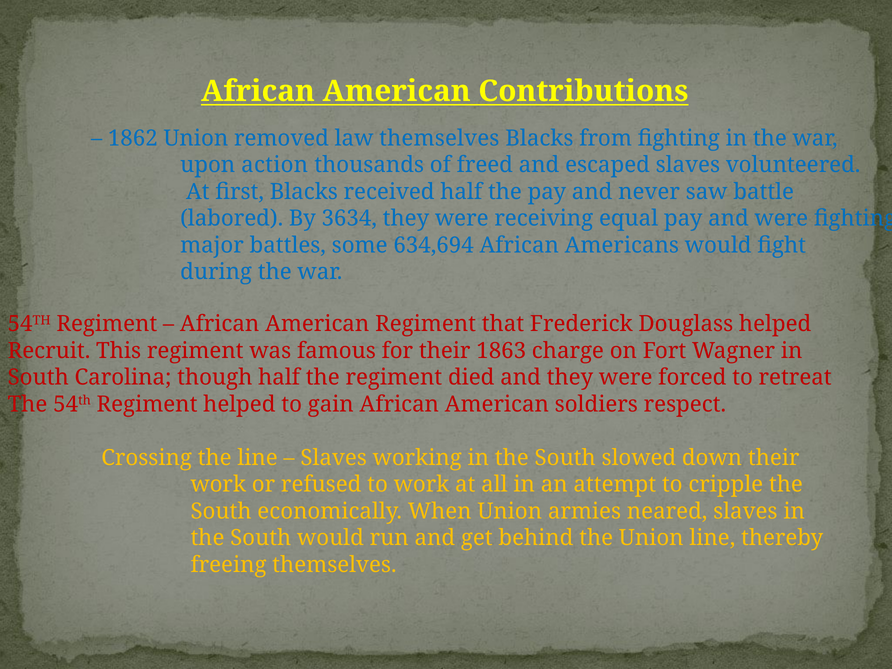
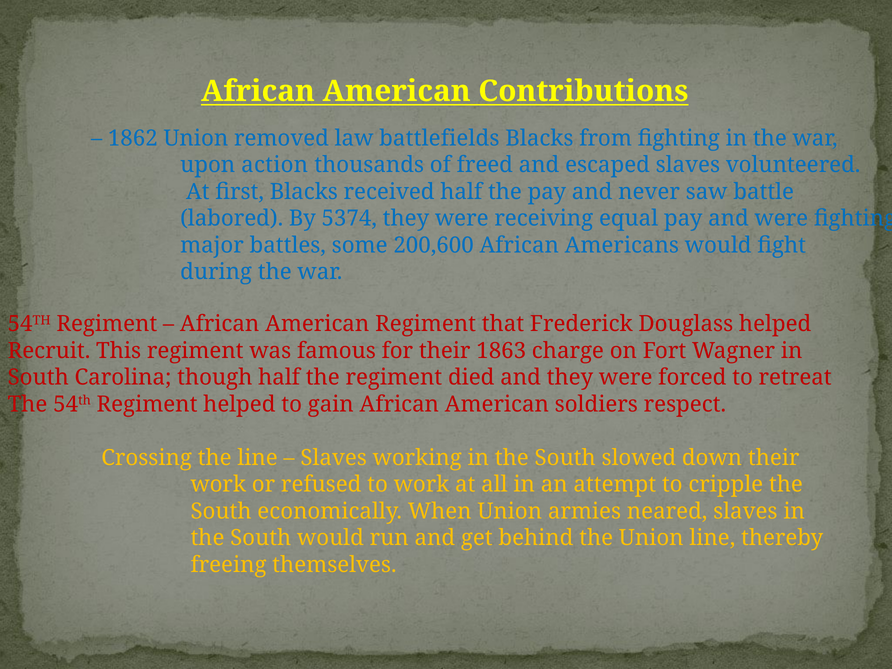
law themselves: themselves -> battlefields
3634: 3634 -> 5374
634,694: 634,694 -> 200,600
